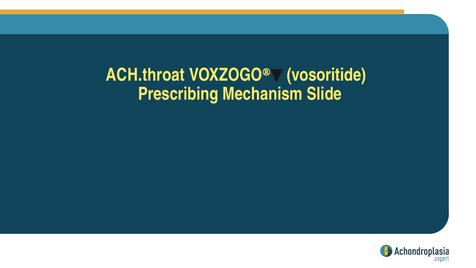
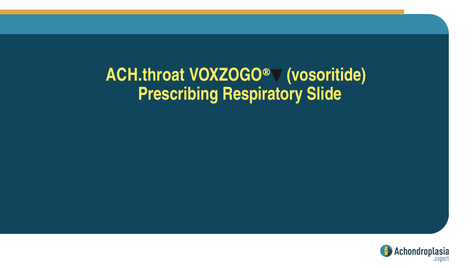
Mechanism: Mechanism -> Respiratory
